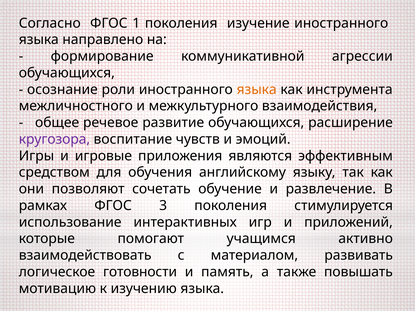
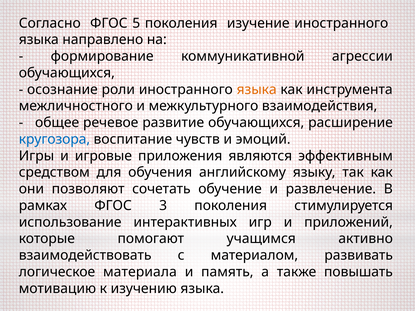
1: 1 -> 5
кругозора colour: purple -> blue
готовности: готовности -> материала
